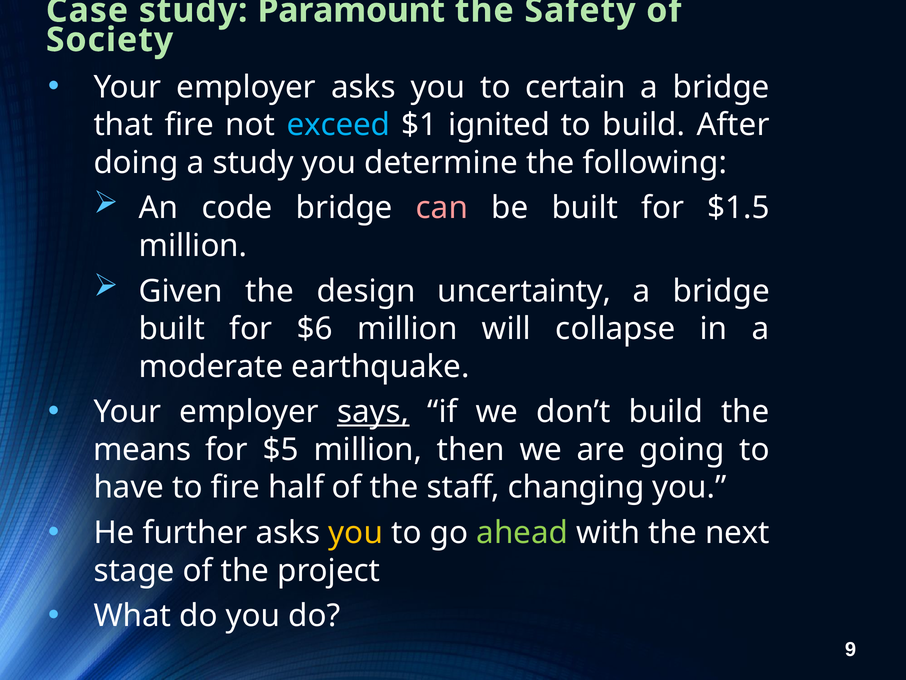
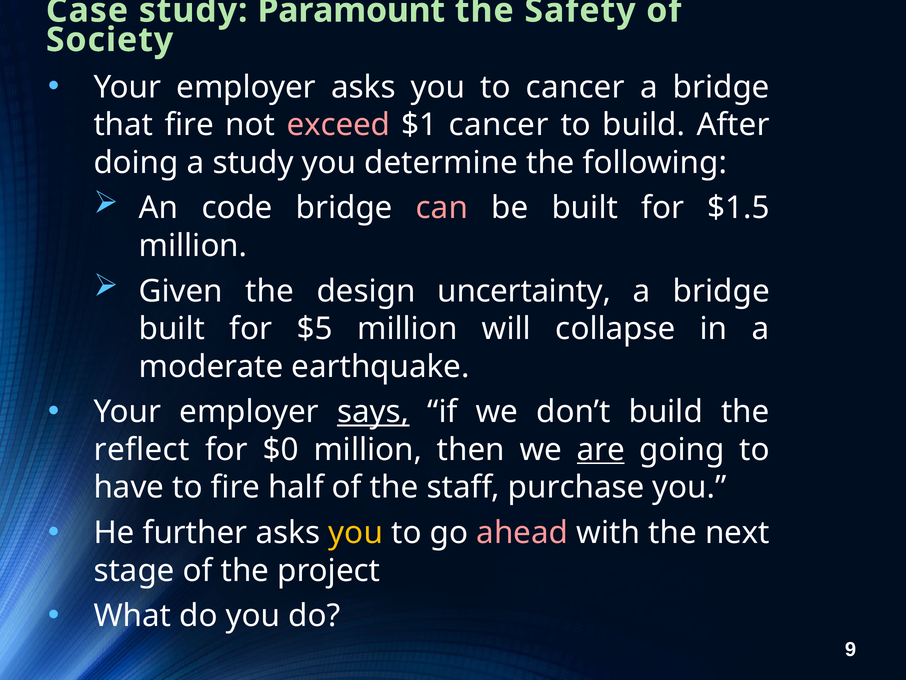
to certain: certain -> cancer
exceed colour: light blue -> pink
$1 ignited: ignited -> cancer
$6: $6 -> $5
means: means -> reflect
$5: $5 -> $0
are underline: none -> present
changing: changing -> purchase
ahead colour: light green -> pink
